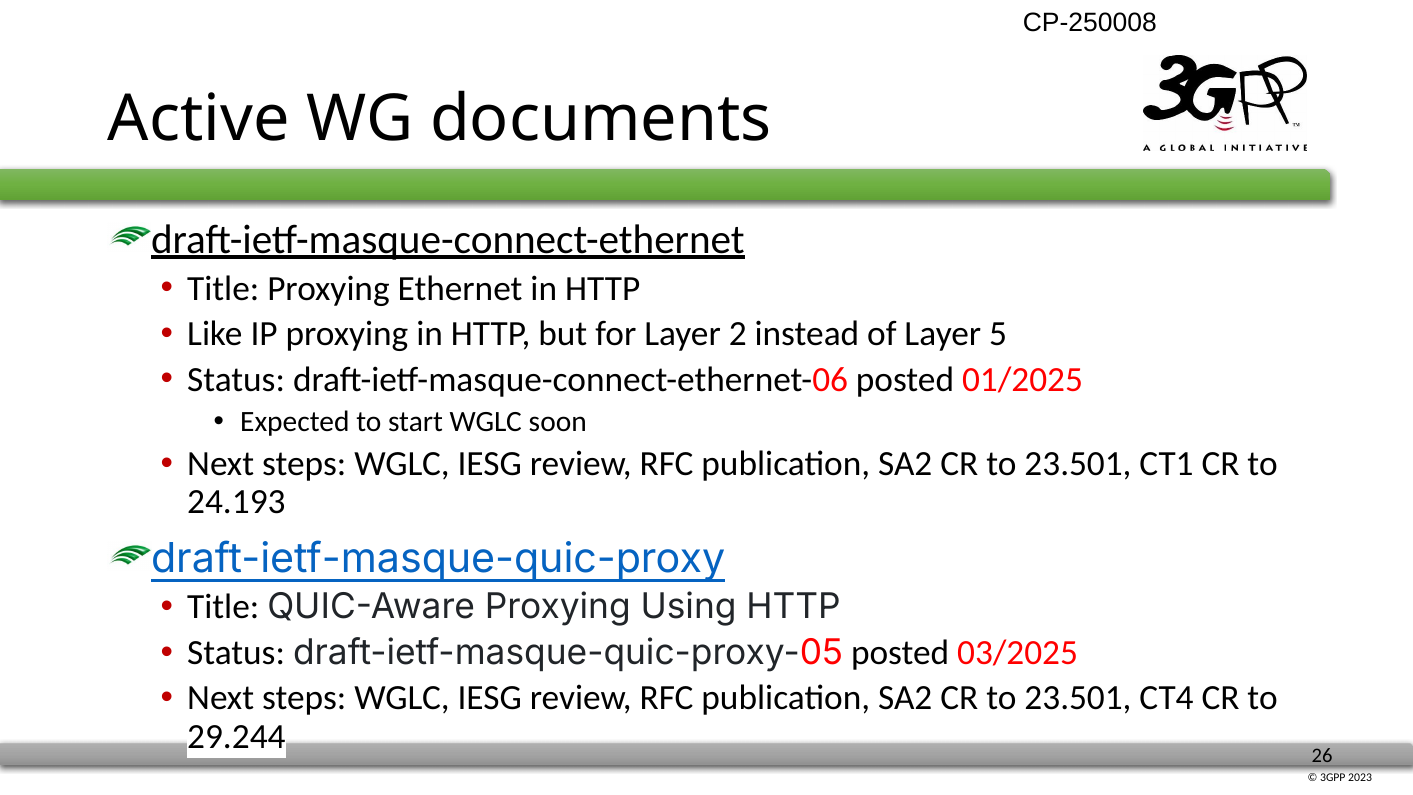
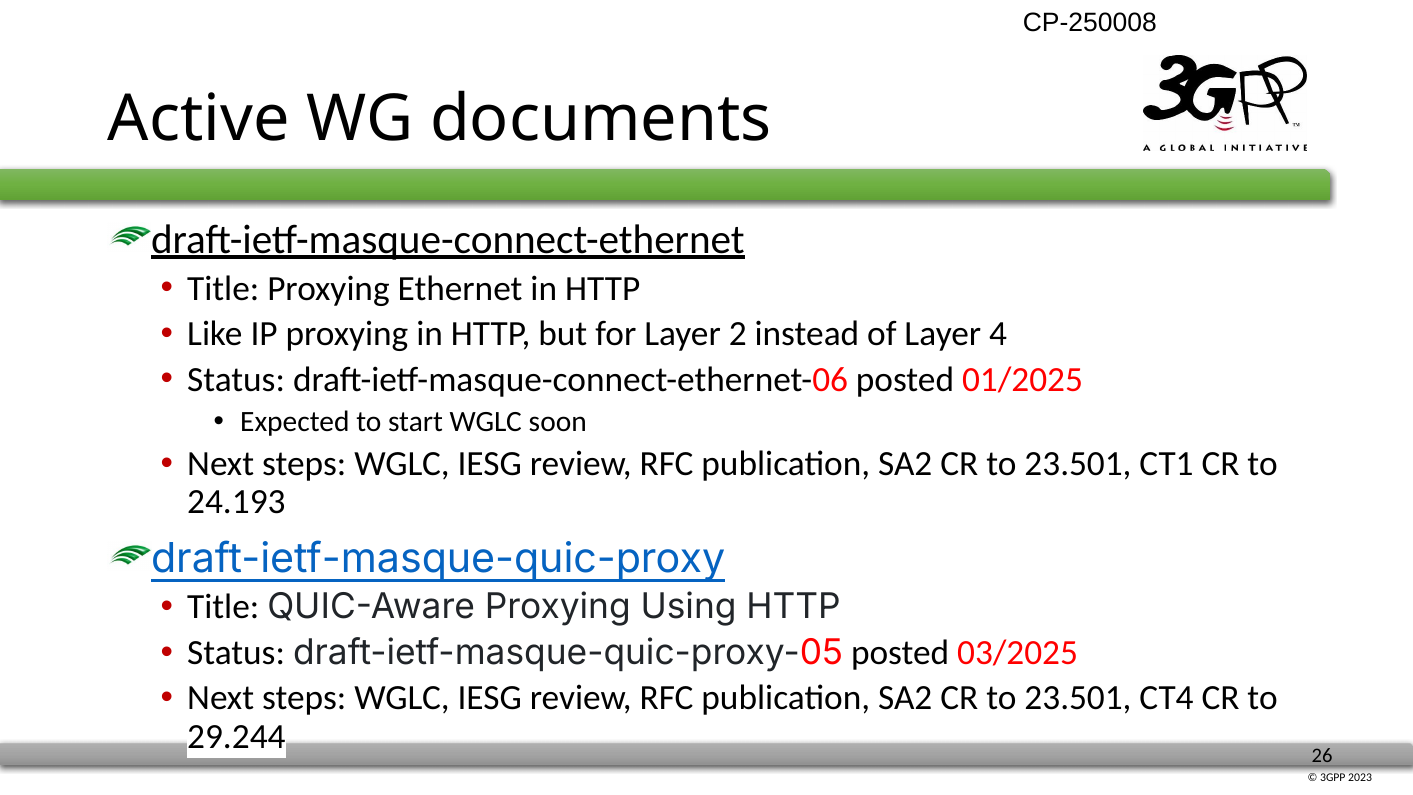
5: 5 -> 4
